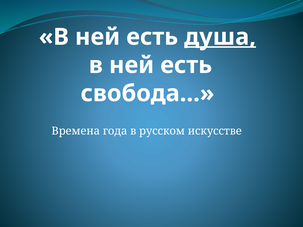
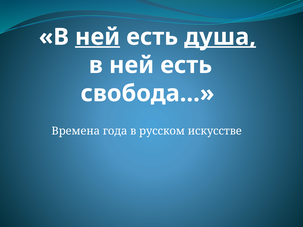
ней at (98, 37) underline: none -> present
